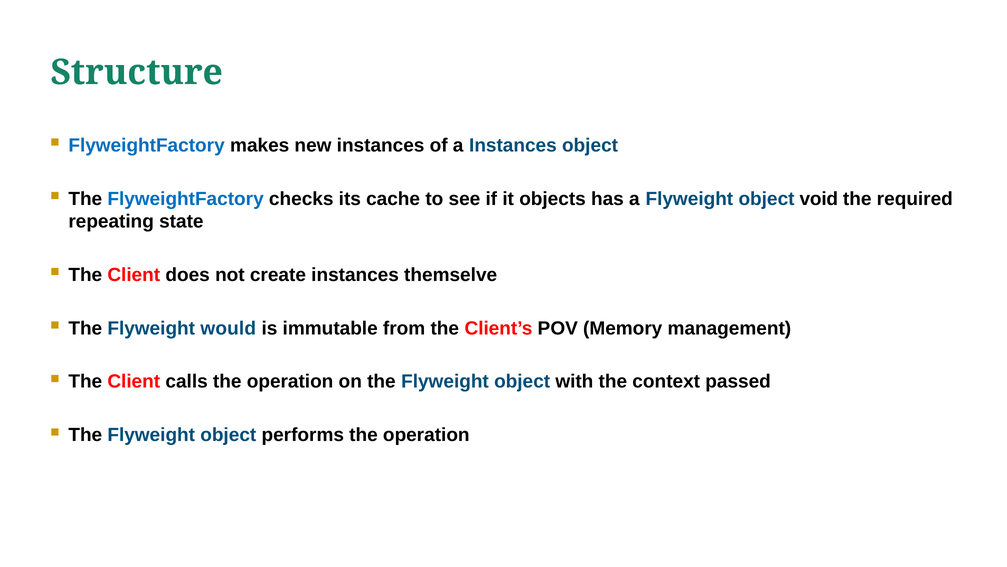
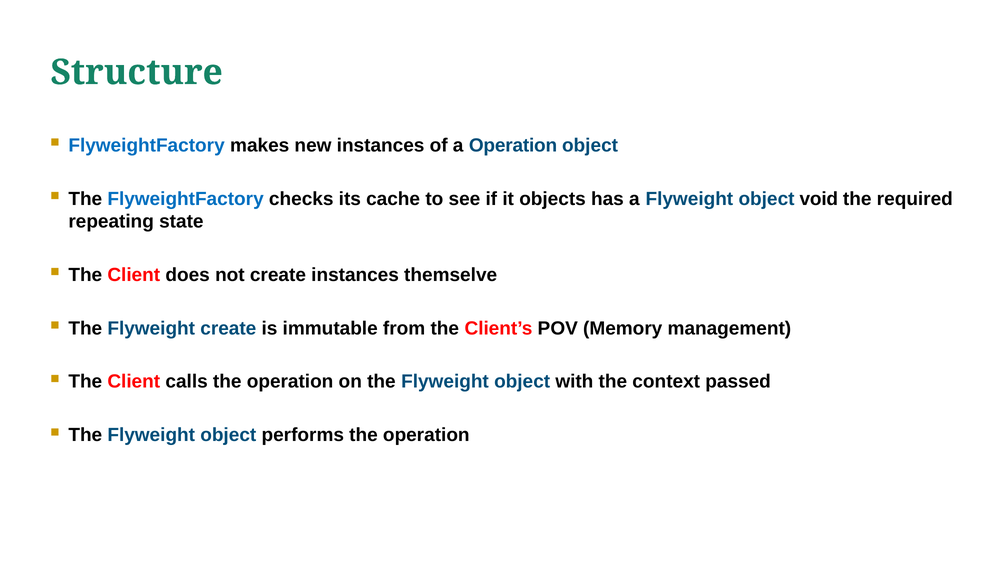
a Instances: Instances -> Operation
Flyweight would: would -> create
